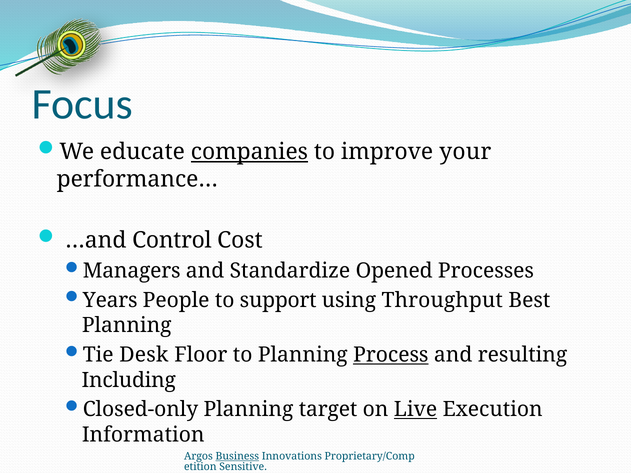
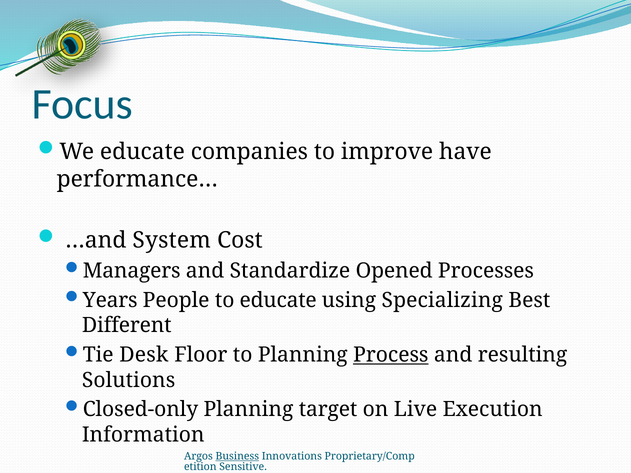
companies underline: present -> none
your: your -> have
Control: Control -> System
to support: support -> educate
Throughput: Throughput -> Specializing
Planning at (127, 326): Planning -> Different
Including: Including -> Solutions
Live underline: present -> none
